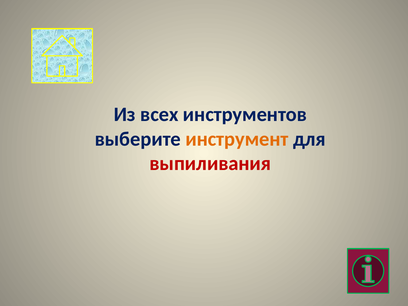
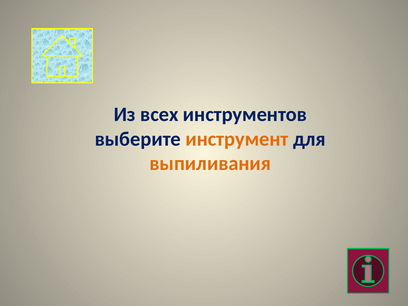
выпиливания colour: red -> orange
